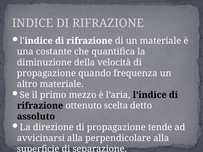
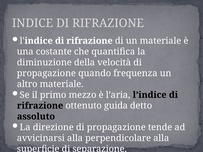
scelta: scelta -> guida
